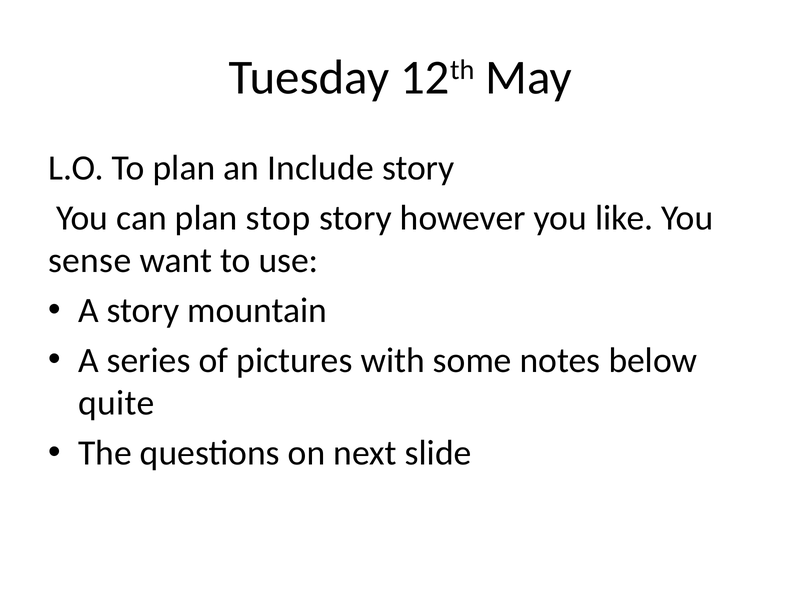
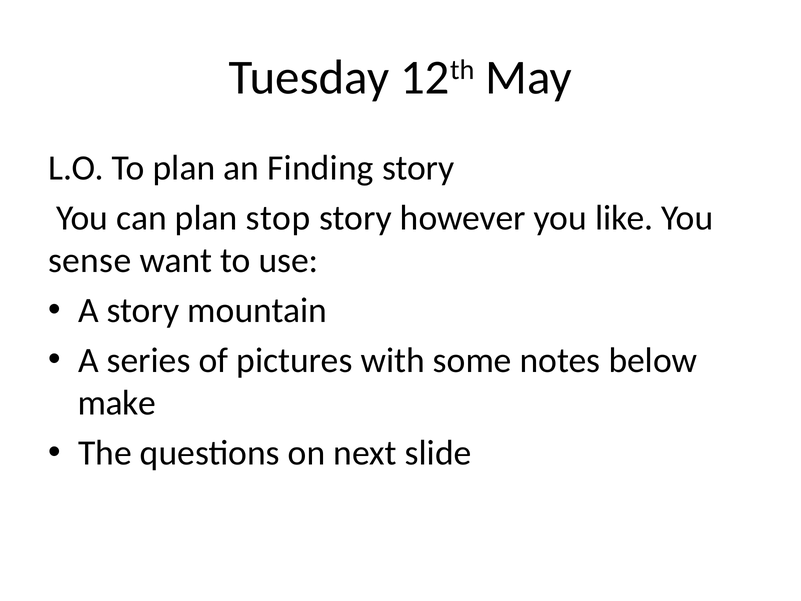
Include: Include -> Finding
quite: quite -> make
